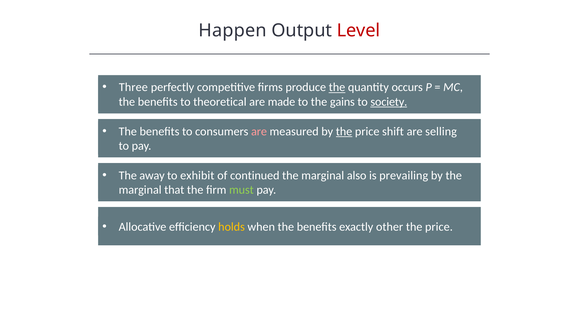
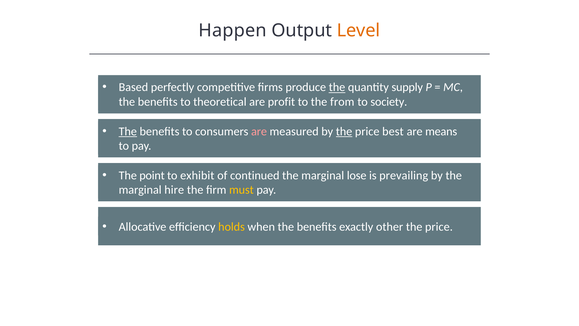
Level colour: red -> orange
Three: Three -> Based
occurs: occurs -> supply
made: made -> profit
gains: gains -> from
society underline: present -> none
The at (128, 131) underline: none -> present
shift: shift -> best
selling: selling -> means
away: away -> point
also: also -> lose
that: that -> hire
must colour: light green -> yellow
